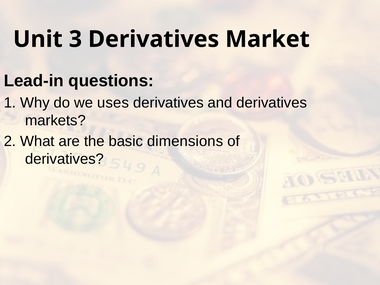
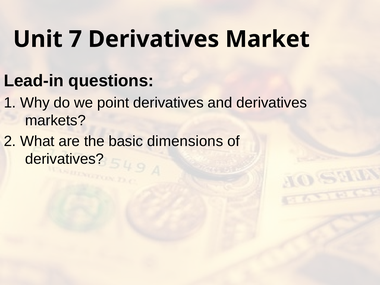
3: 3 -> 7
uses: uses -> point
